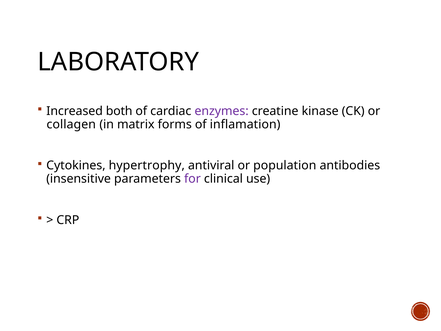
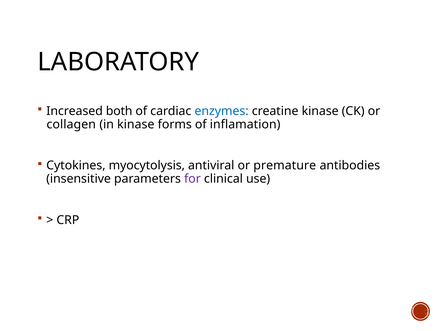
enzymes colour: purple -> blue
in matrix: matrix -> kinase
hypertrophy: hypertrophy -> myocytolysis
population: population -> premature
